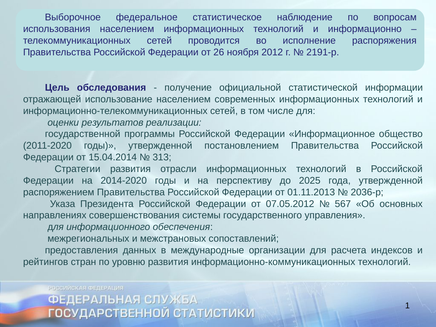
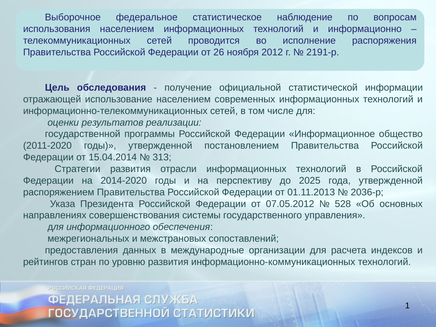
567: 567 -> 528
